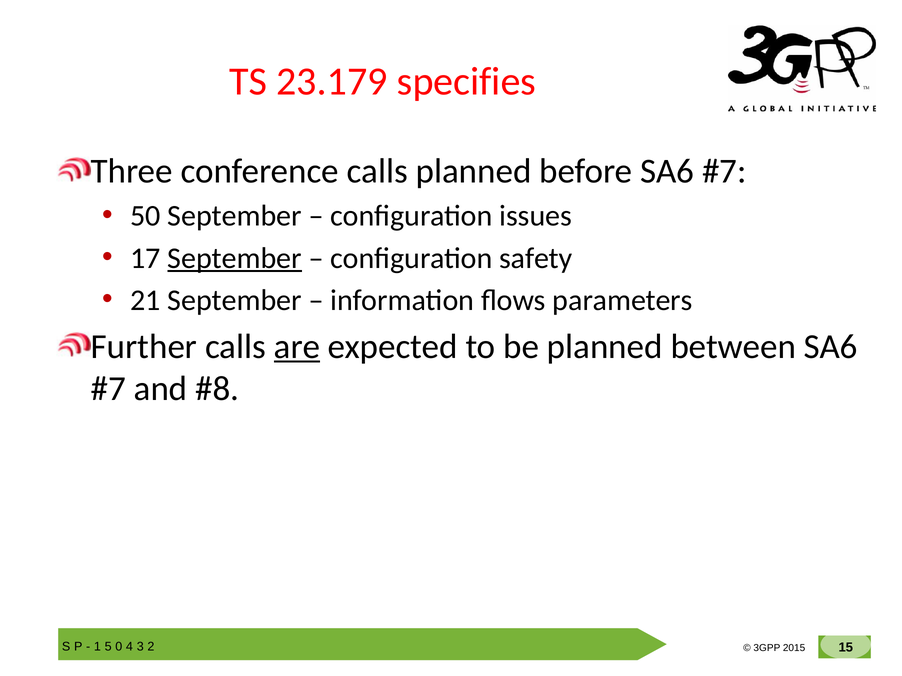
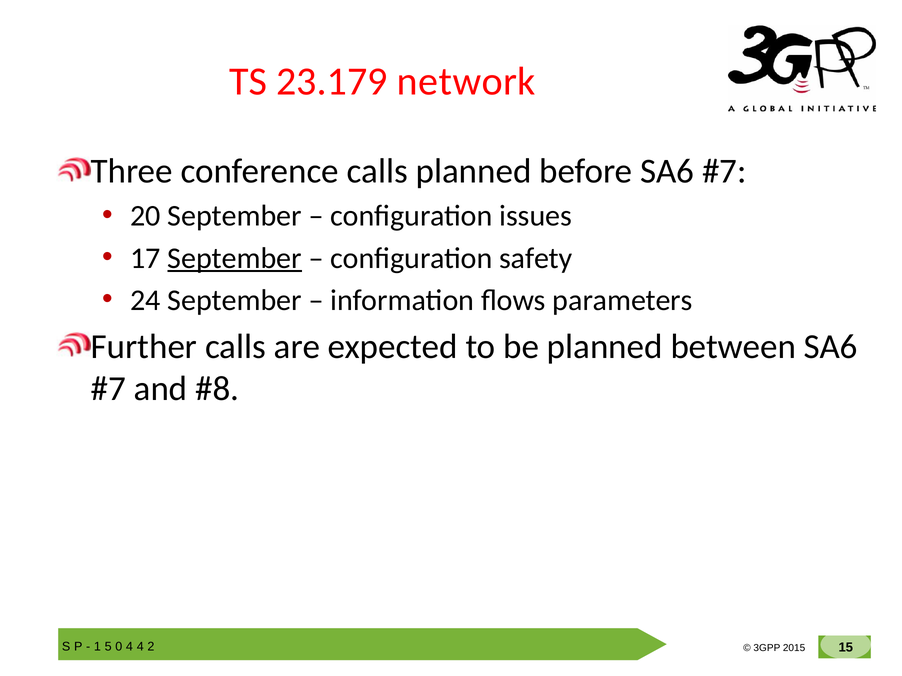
specifies: specifies -> network
50: 50 -> 20
21: 21 -> 24
are underline: present -> none
3 at (140, 647): 3 -> 4
